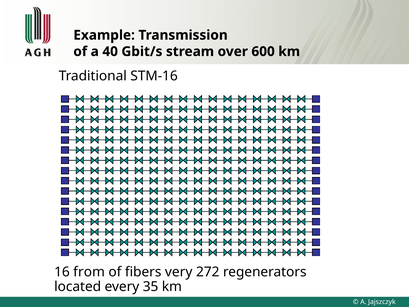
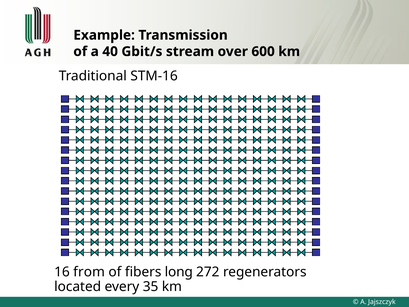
very: very -> long
